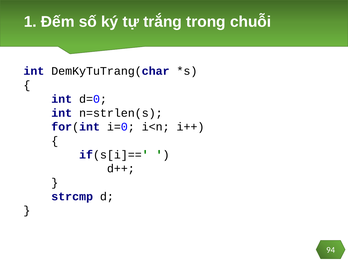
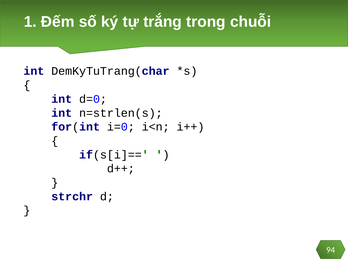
strcmp: strcmp -> strchr
